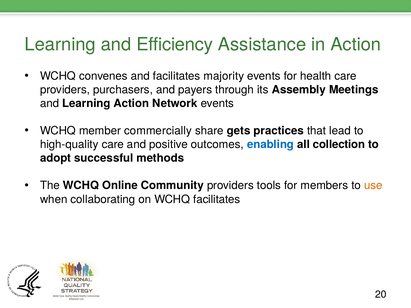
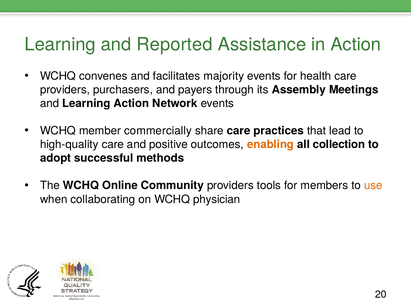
Efficiency: Efficiency -> Reported
share gets: gets -> care
enabling colour: blue -> orange
WCHQ facilitates: facilitates -> physician
